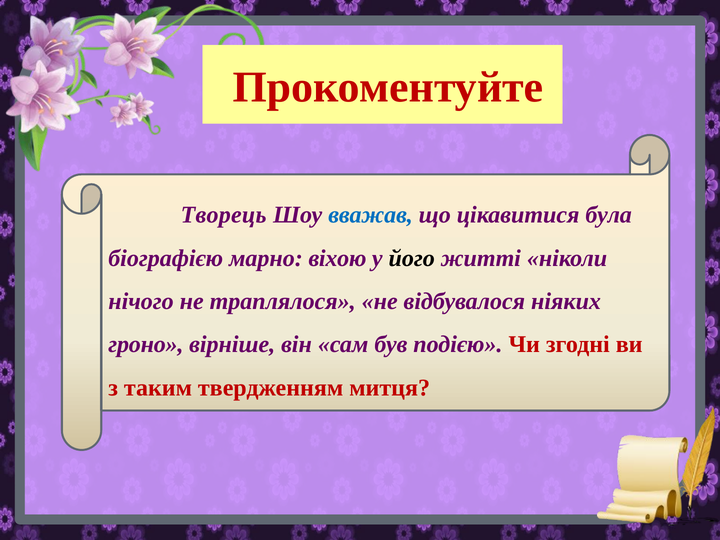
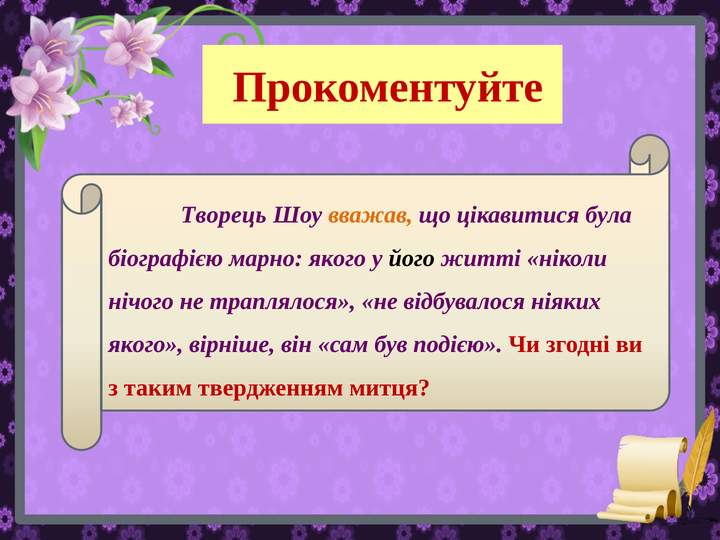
вважав colour: blue -> orange
марно віхою: віхою -> якого
гроно at (146, 345): гроно -> якого
